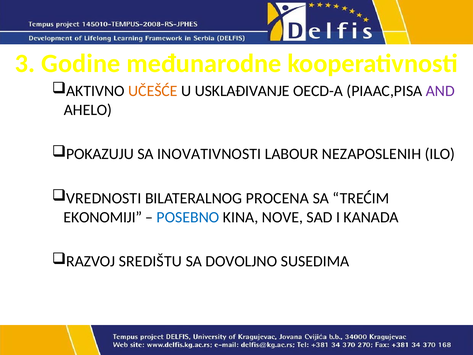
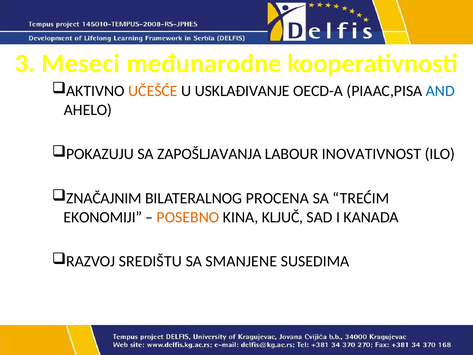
Godine: Godine -> Meseci
AND colour: purple -> blue
INOVATIVNOSTI: INOVATIVNOSTI -> ZAPOŠLJAVANJA
NEZAPOSLENIH: NEZAPOSLENIH -> INOVATIVNOST
VREDNOSTI: VREDNOSTI -> ZNAČAJNIM
POSEBNO colour: blue -> orange
NOVE: NOVE -> KLJUČ
DOVOLJNO: DOVOLJNO -> SMANJENE
